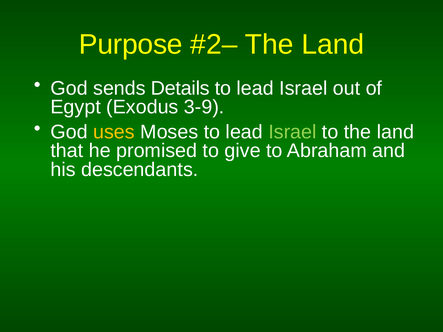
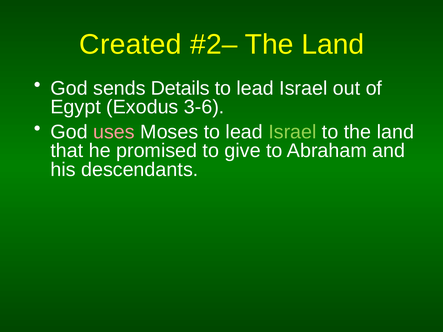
Purpose: Purpose -> Created
3-9: 3-9 -> 3-6
uses colour: yellow -> pink
